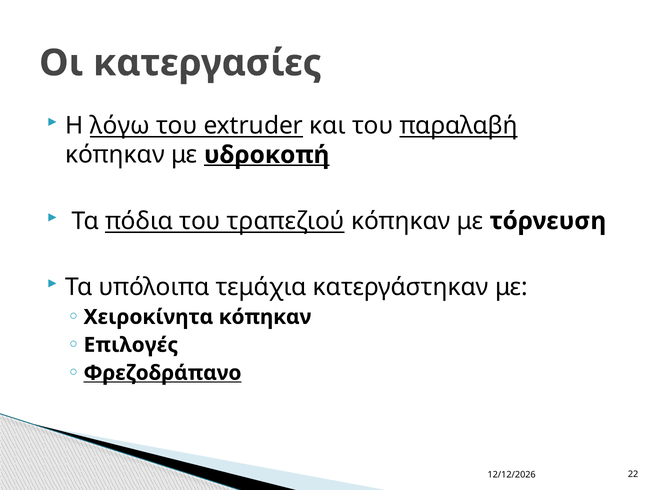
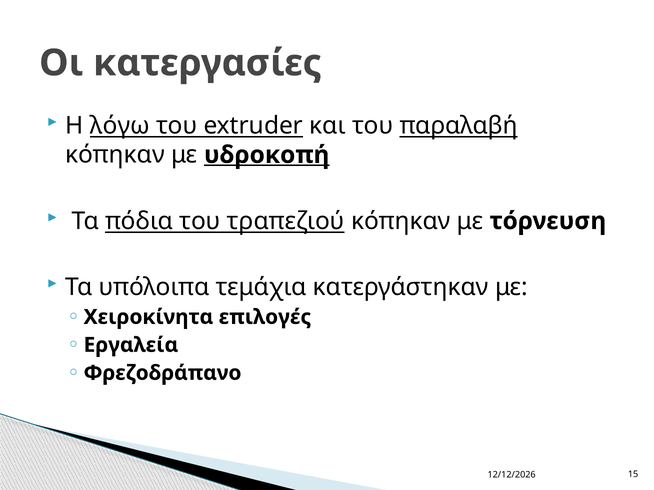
Χειροκίνητα κόπηκαν: κόπηκαν -> επιλογές
Επιλογές: Επιλογές -> Εργαλεία
Φρεζοδράπανο underline: present -> none
22: 22 -> 15
